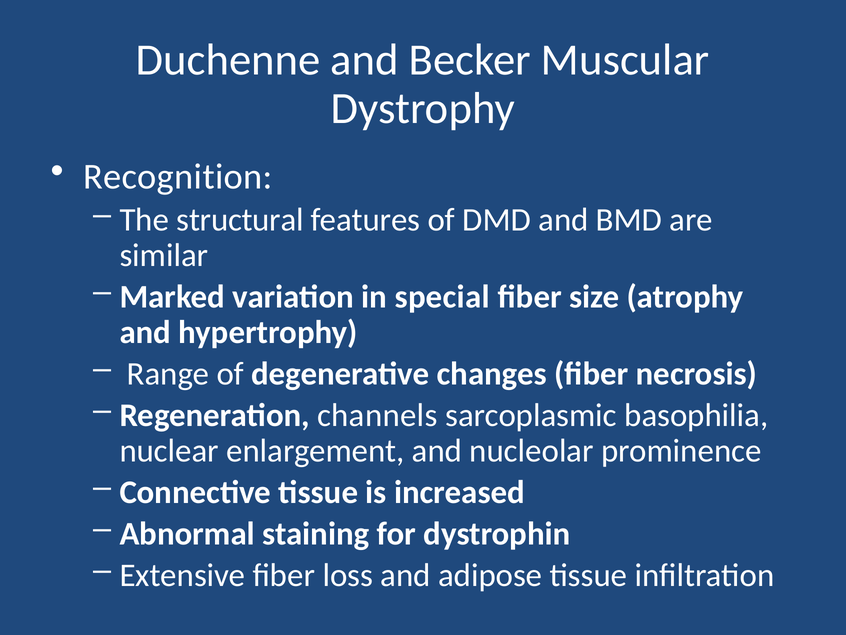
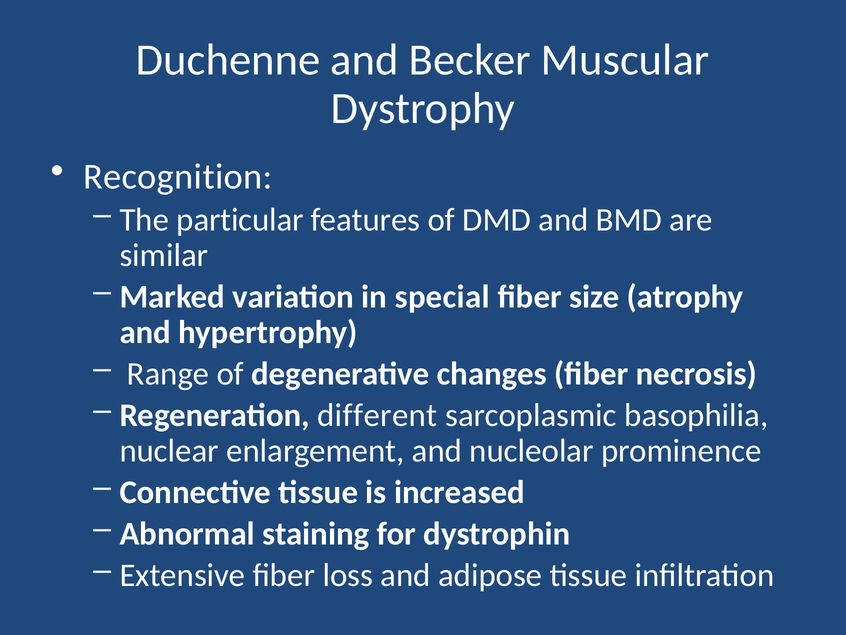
structural: structural -> particular
channels: channels -> different
